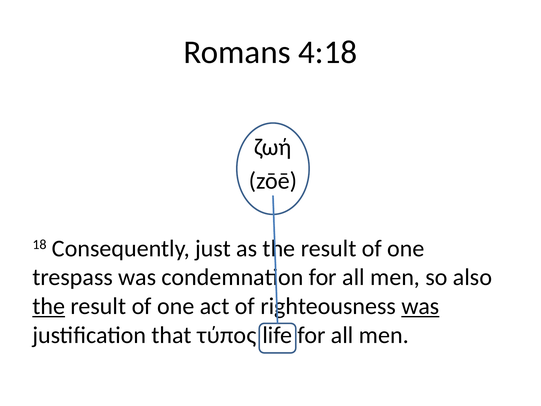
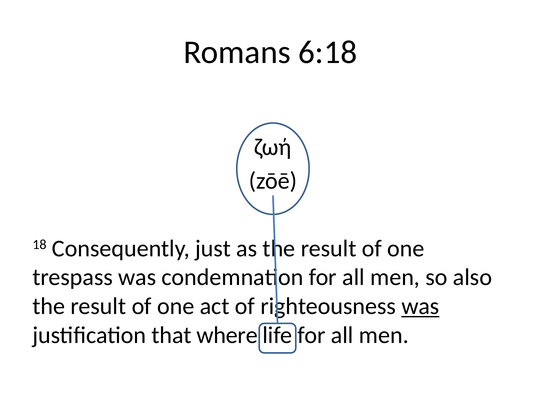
4:18: 4:18 -> 6:18
the at (49, 306) underline: present -> none
τύπος: τύπος -> where
